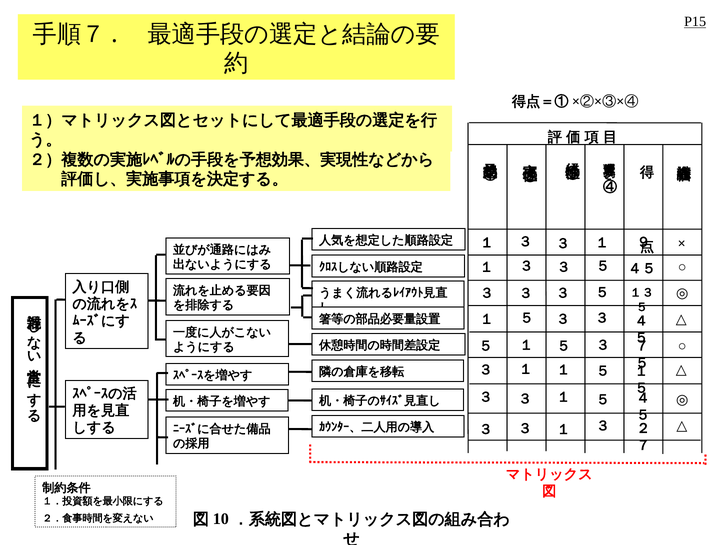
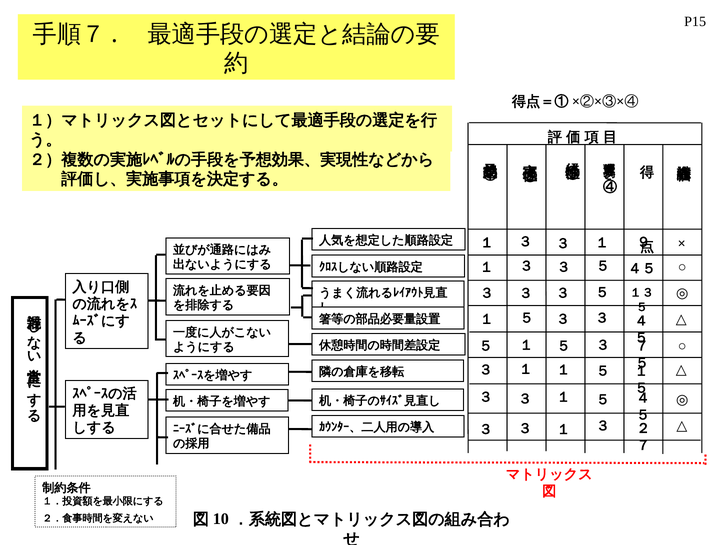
P15 underline: present -> none
